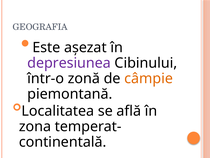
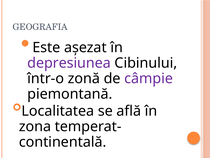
câmpie colour: orange -> purple
